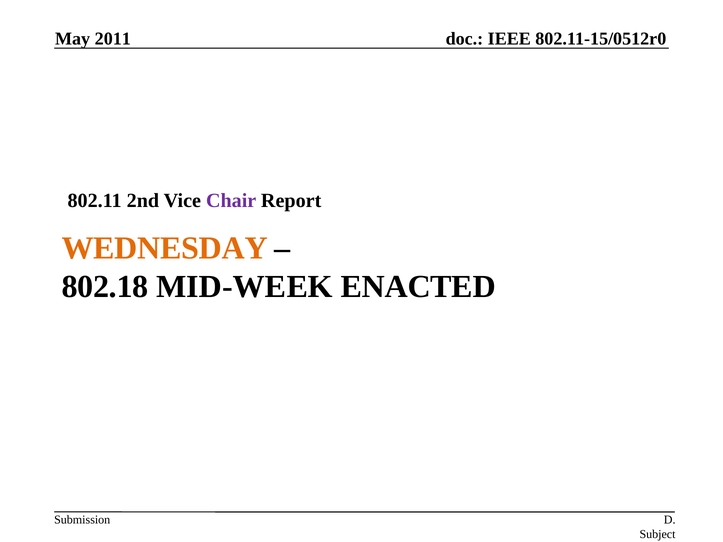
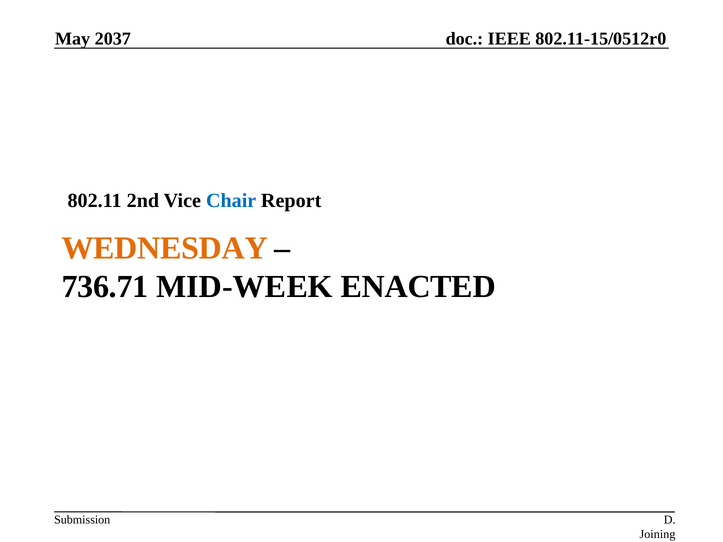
2011: 2011 -> 2037
Chair colour: purple -> blue
802.18: 802.18 -> 736.71
Subject: Subject -> Joining
